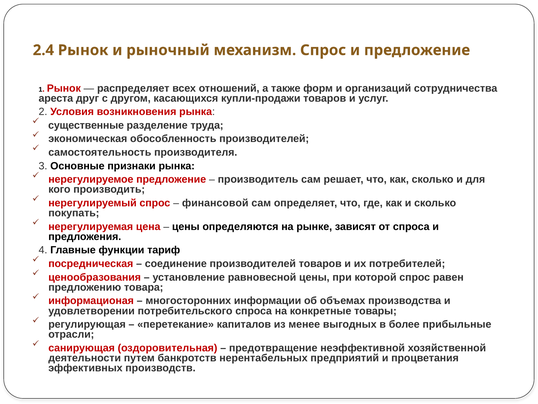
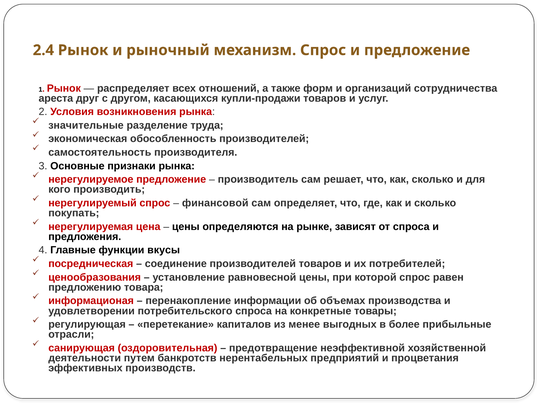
существенные: существенные -> значительные
тариф: тариф -> вкусы
многосторонних: многосторонних -> перенакопление
